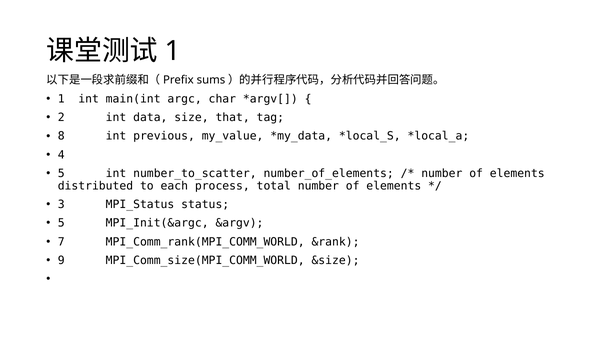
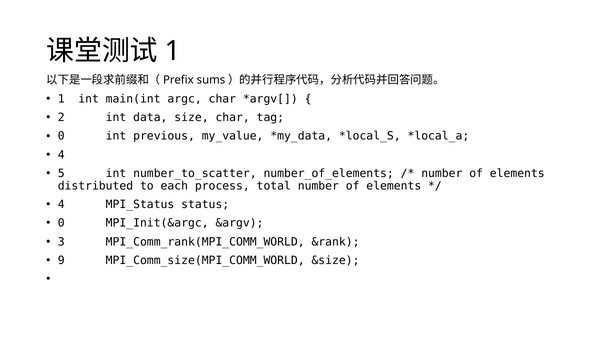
size that: that -> char
8 at (61, 136): 8 -> 0
3 at (61, 204): 3 -> 4
5 at (61, 223): 5 -> 0
7: 7 -> 3
